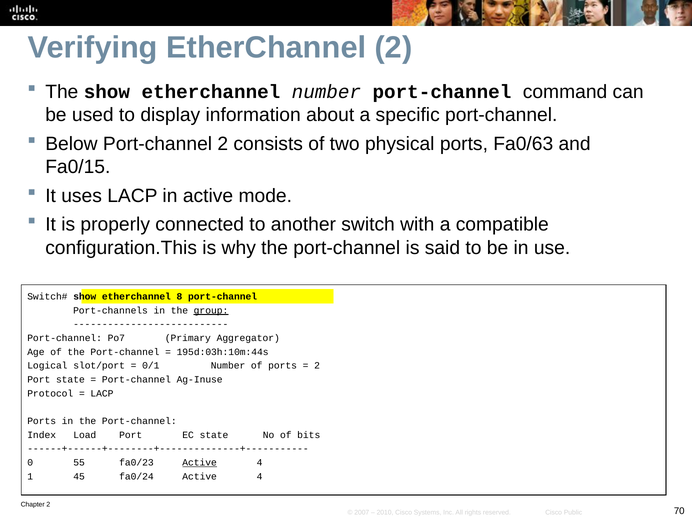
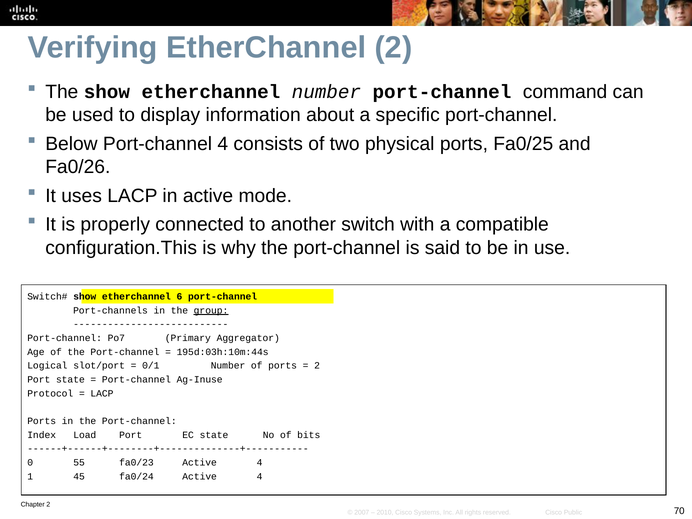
Port-channel 2: 2 -> 4
Fa0/63: Fa0/63 -> Fa0/25
Fa0/15: Fa0/15 -> Fa0/26
8: 8 -> 6
Active at (200, 463) underline: present -> none
